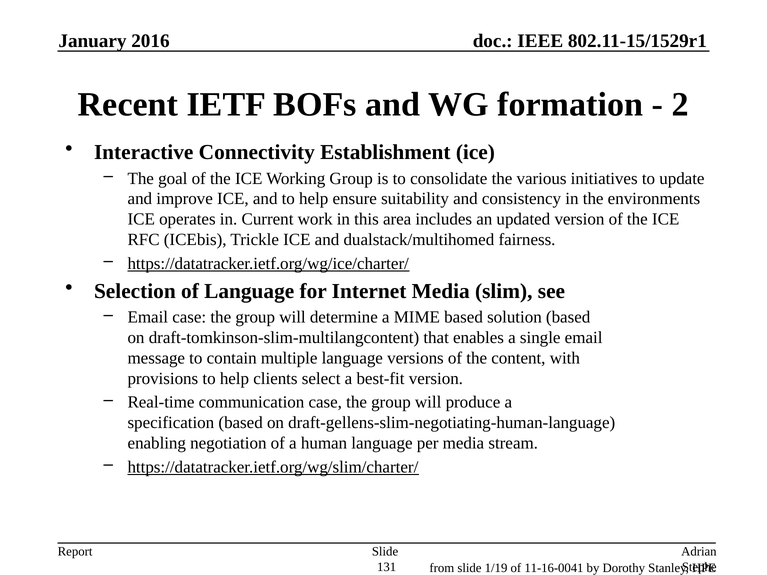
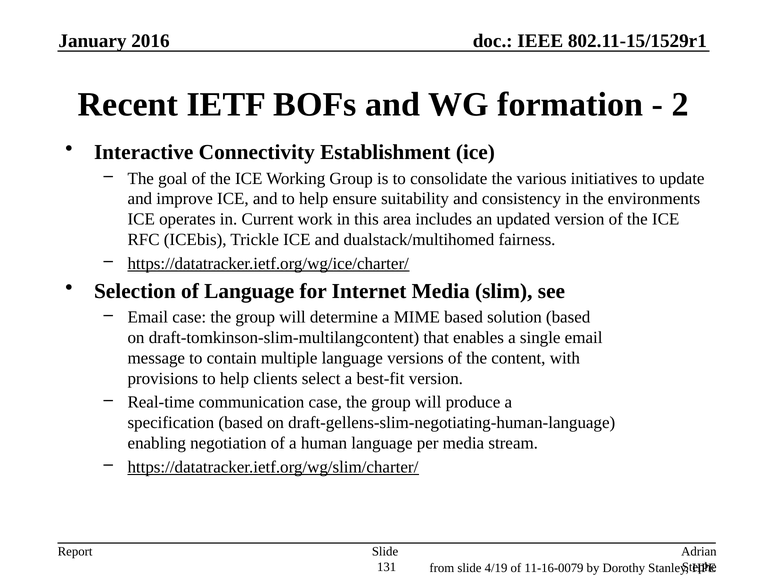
1/19: 1/19 -> 4/19
11-16-0041: 11-16-0041 -> 11-16-0079
